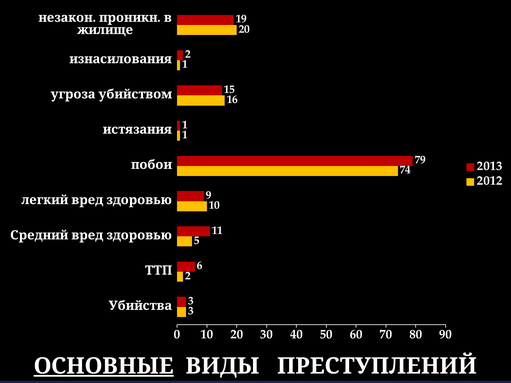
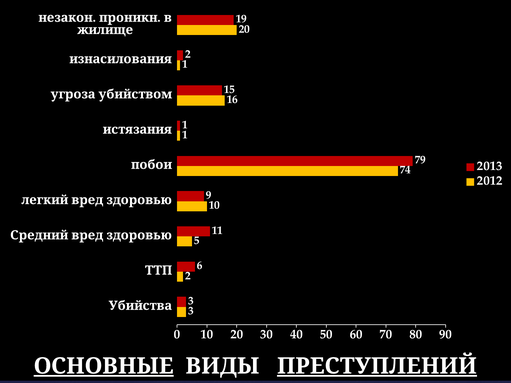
ПРЕСТУПЛЕНИЙ underline: none -> present
